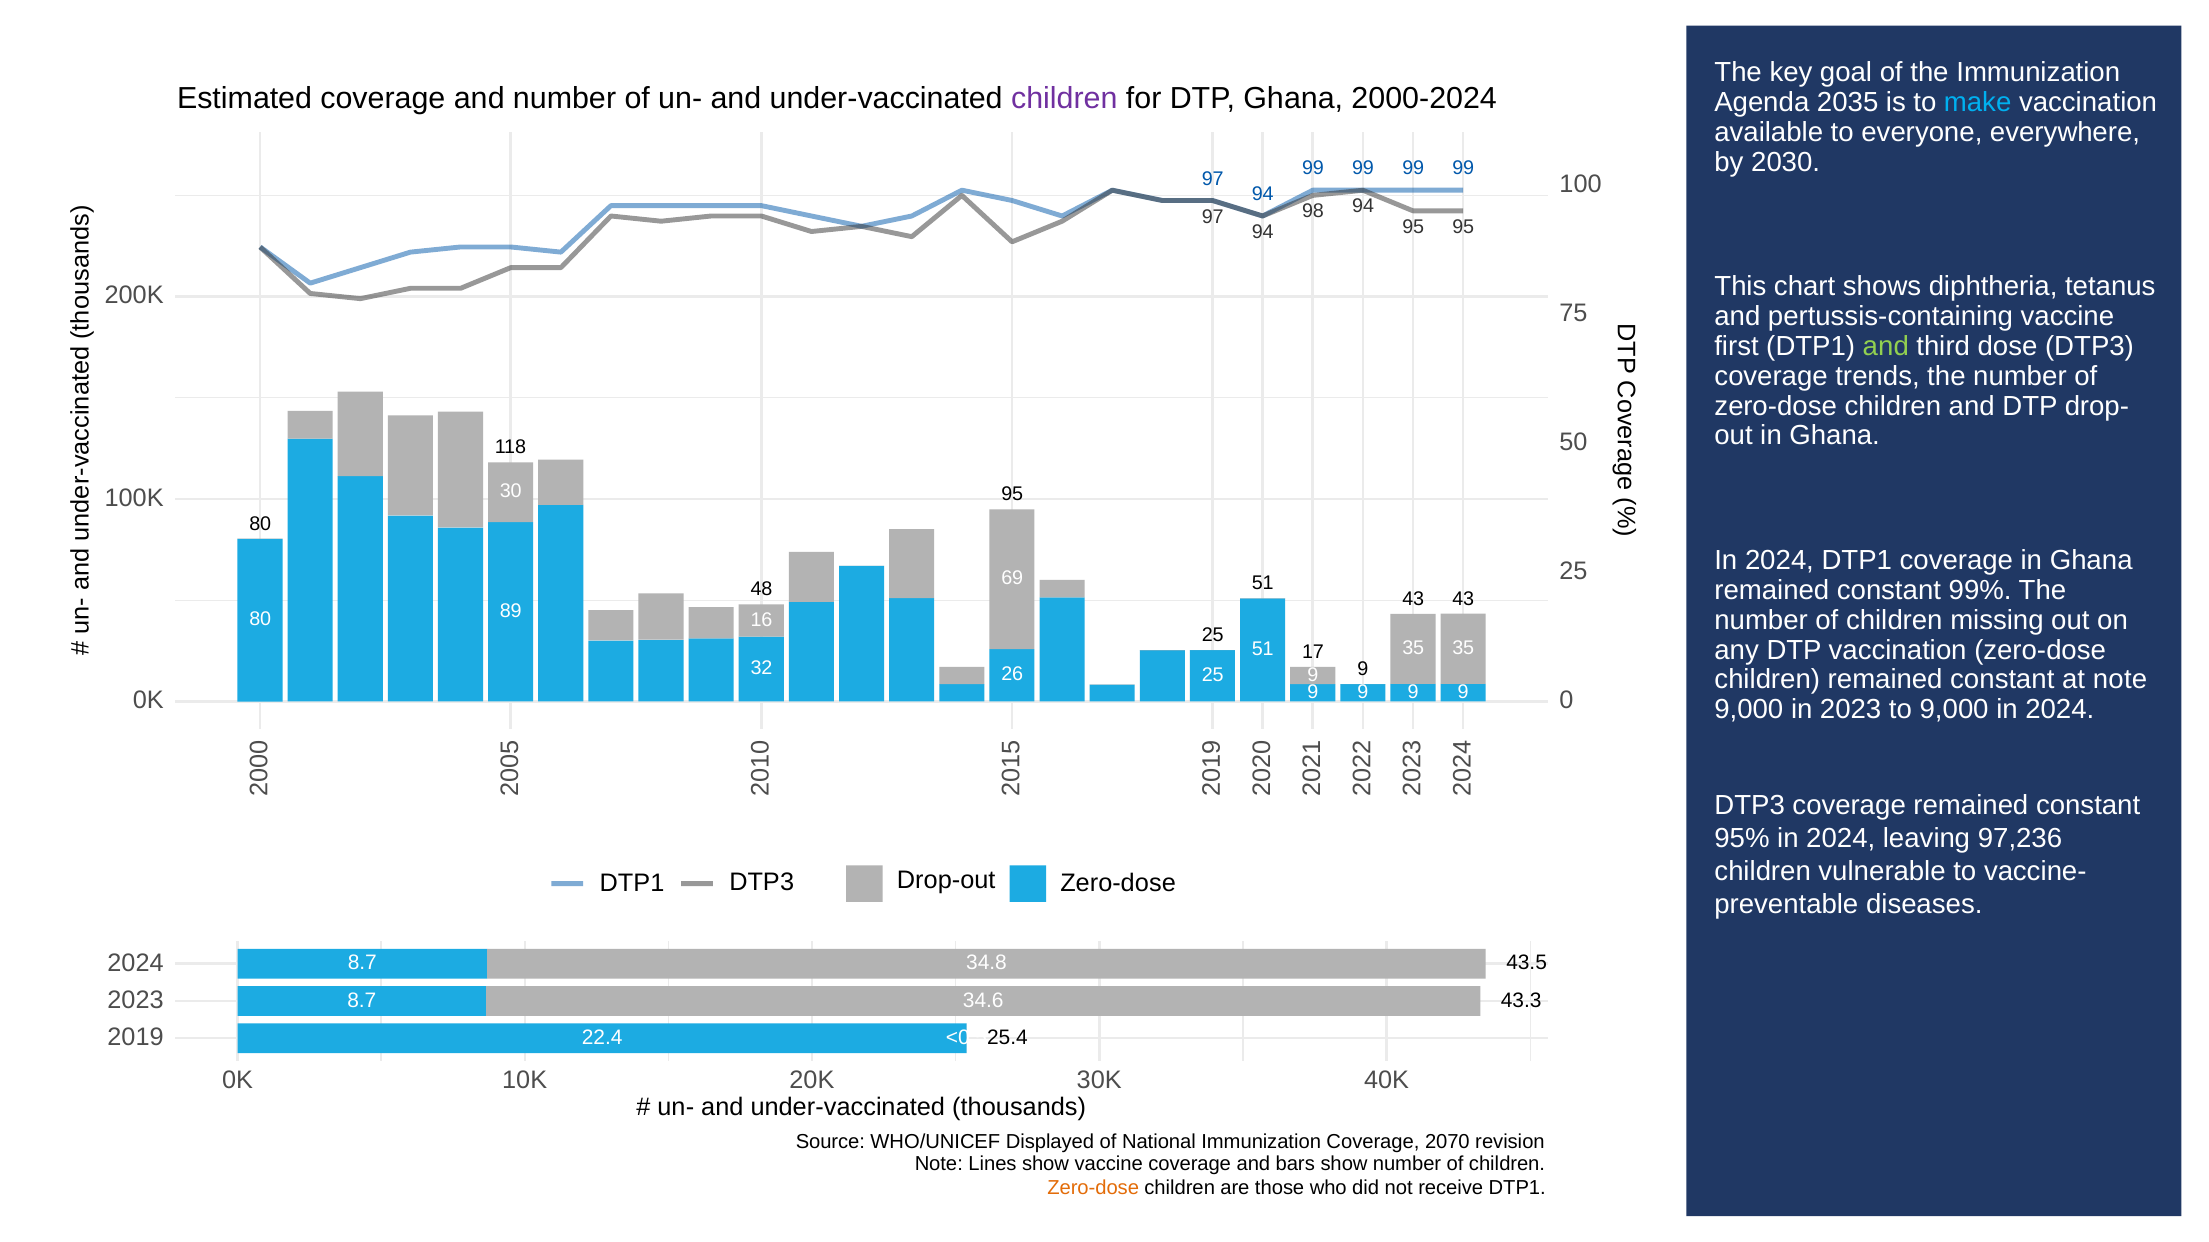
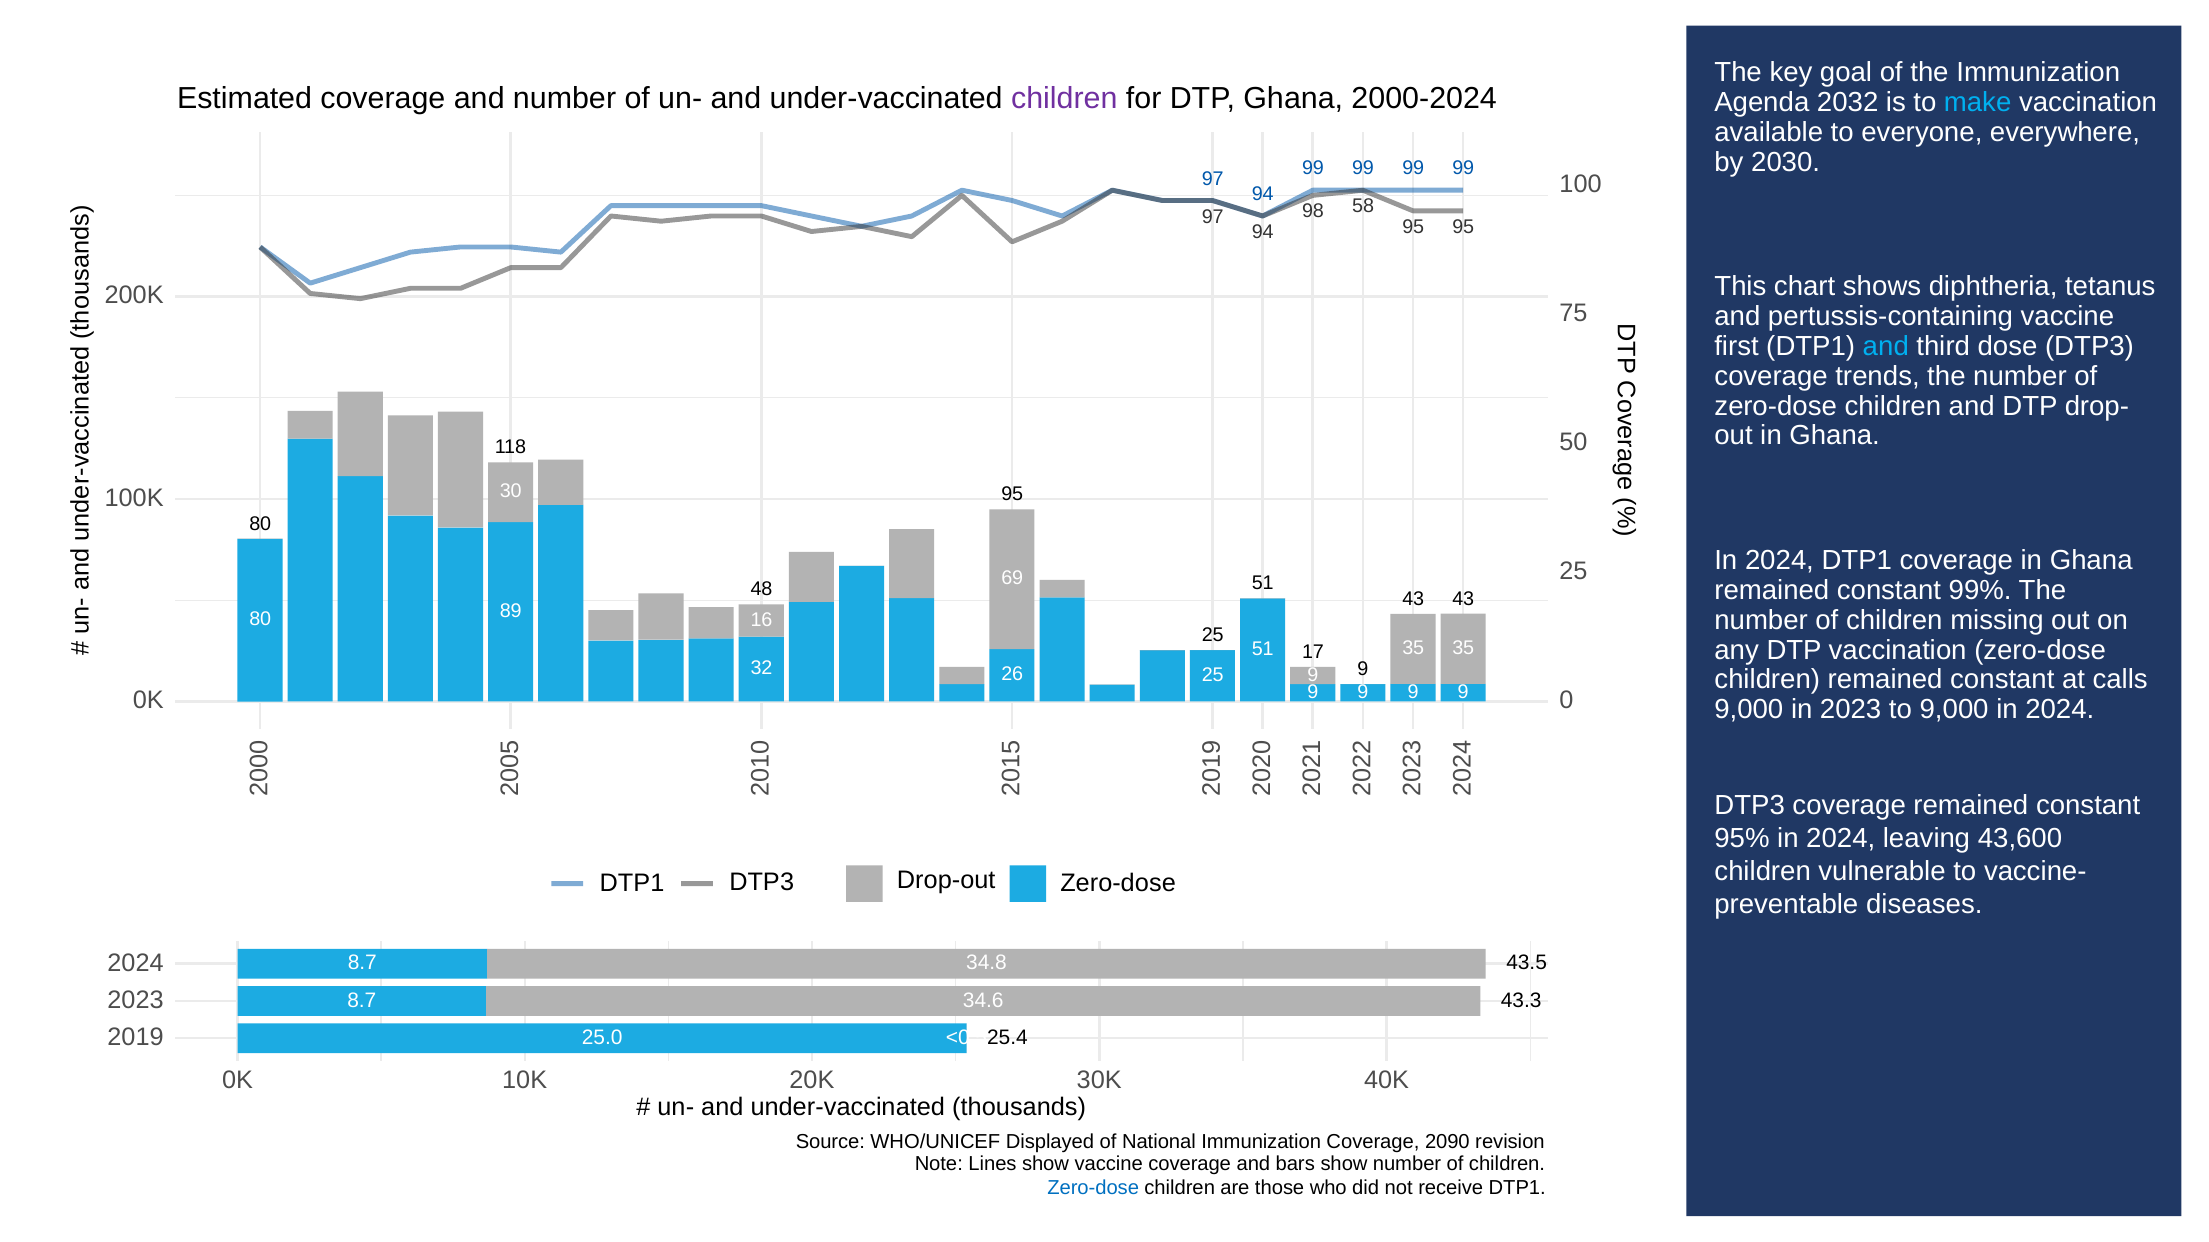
2035: 2035 -> 2032
98 94: 94 -> 58
and at (1886, 347) colour: light green -> light blue
at note: note -> calls
97,236: 97,236 -> 43,600
22.4: 22.4 -> 25.0
2070: 2070 -> 2090
Zero-dose at (1093, 1188) colour: orange -> blue
